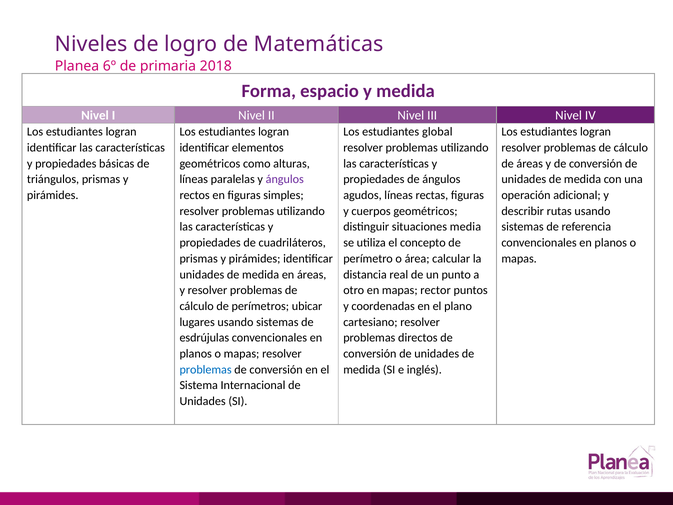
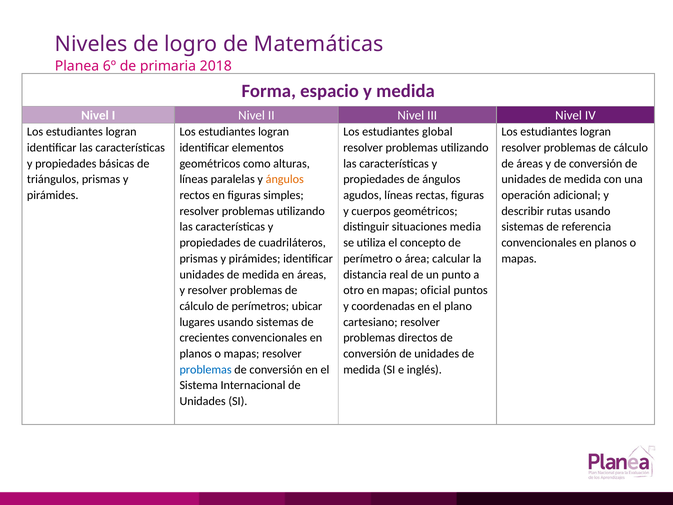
ángulos at (285, 179) colour: purple -> orange
rector: rector -> oficial
esdrújulas: esdrújulas -> crecientes
